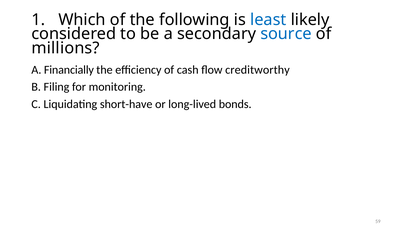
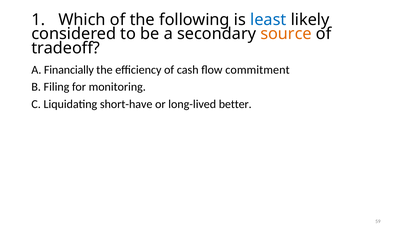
source colour: blue -> orange
millions: millions -> tradeoff
creditworthy: creditworthy -> commitment
bonds: bonds -> better
